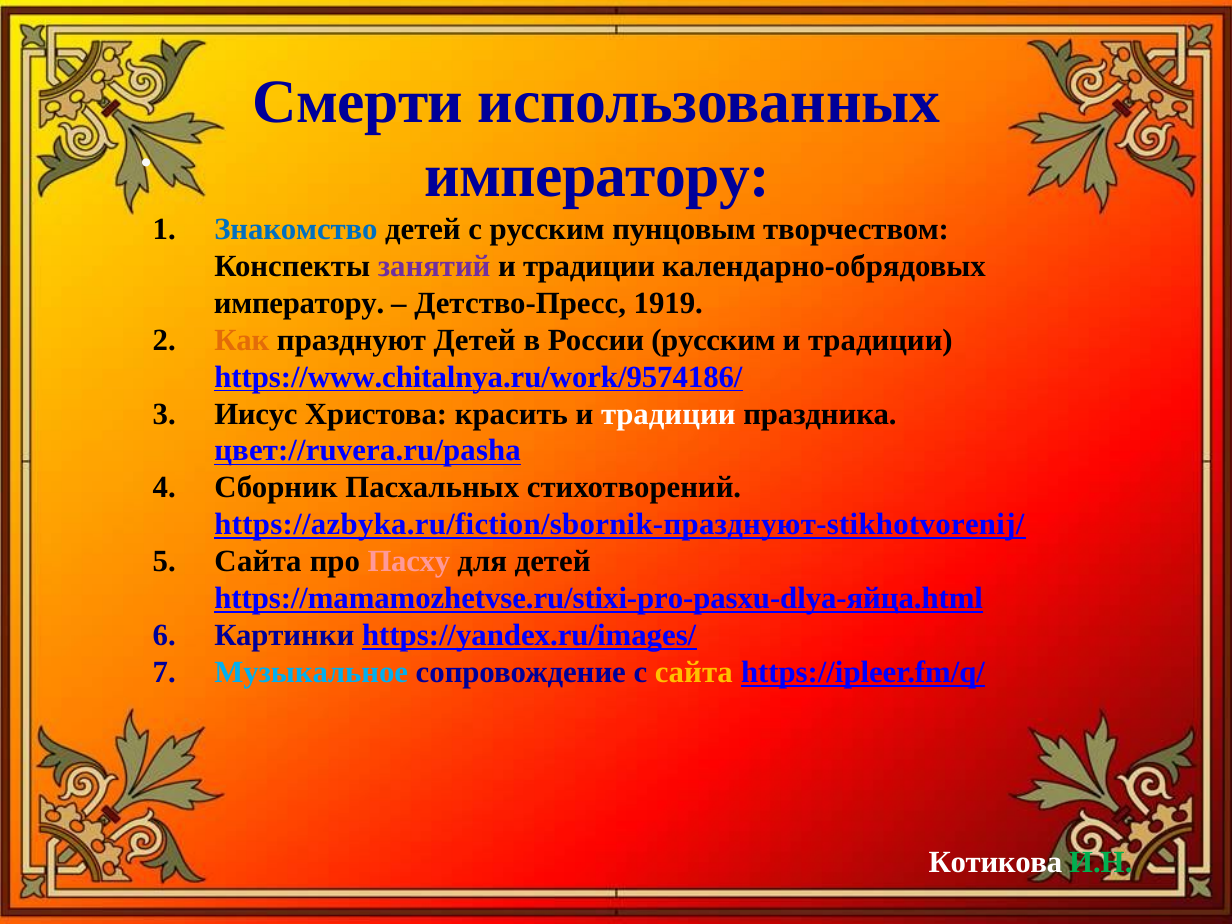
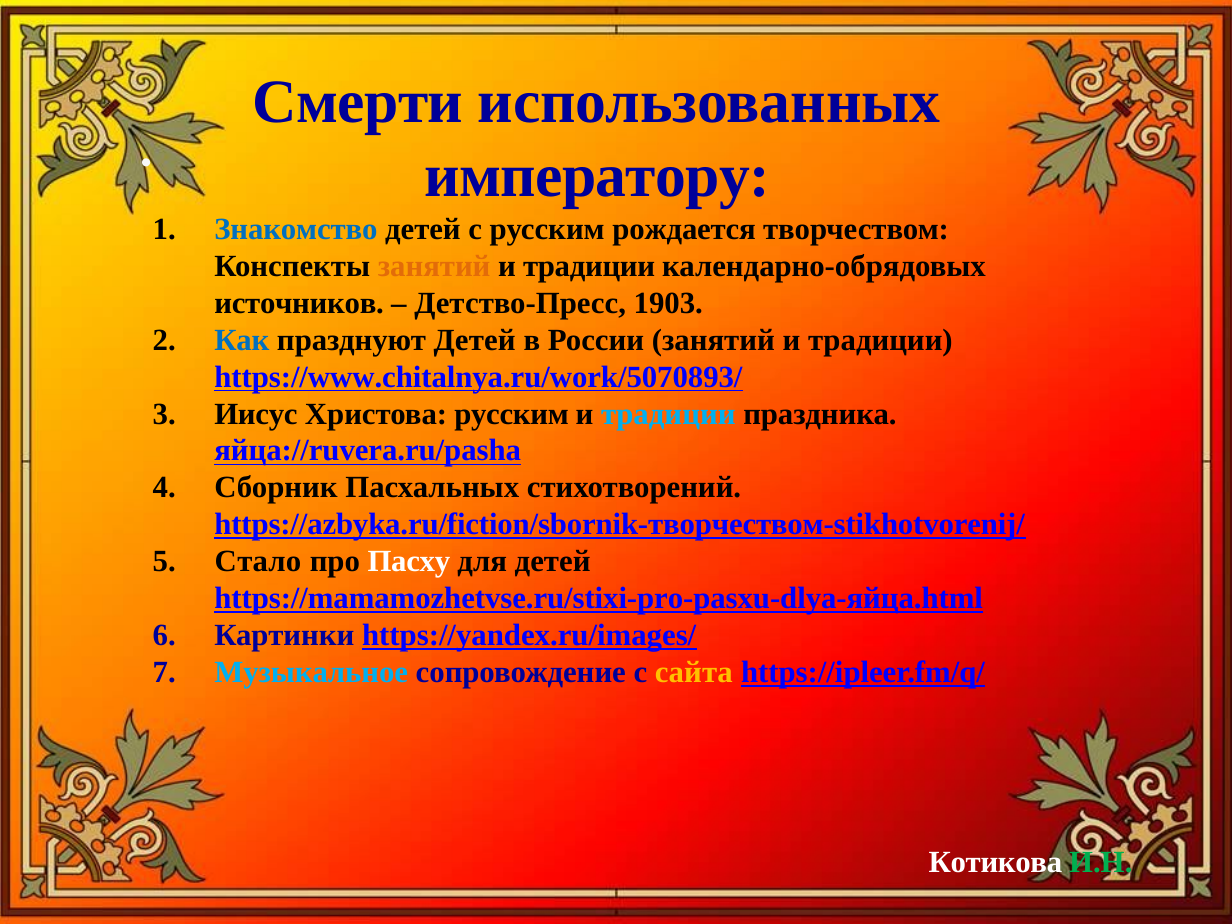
пунцовым: пунцовым -> рождается
занятий at (434, 266) colour: purple -> orange
императору at (299, 303): императору -> источников
1919: 1919 -> 1903
Как colour: orange -> blue
России русским: русским -> занятий
https://www.chitalnya.ru/work/9574186/: https://www.chitalnya.ru/work/9574186/ -> https://www.chitalnya.ru/work/5070893/
Христова красить: красить -> русским
традиции at (668, 414) colour: white -> light blue
цвет://ruvera.ru/pasha: цвет://ruvera.ru/pasha -> яйца://ruvera.ru/pasha
https://azbyka.ru/fiction/sbornik-празднуют-stikhotvorenij/: https://azbyka.ru/fiction/sbornik-празднуют-stikhotvorenij/ -> https://azbyka.ru/fiction/sbornik-творчеством-stikhotvorenij/
Сайта at (258, 562): Сайта -> Стало
Пасху colour: pink -> white
